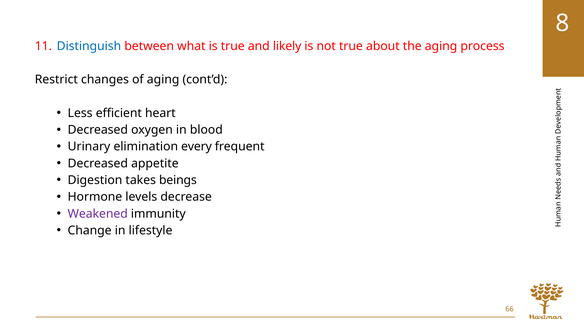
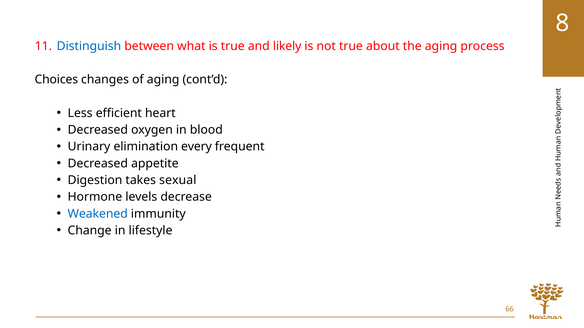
Restrict: Restrict -> Choices
beings: beings -> sexual
Weakened colour: purple -> blue
